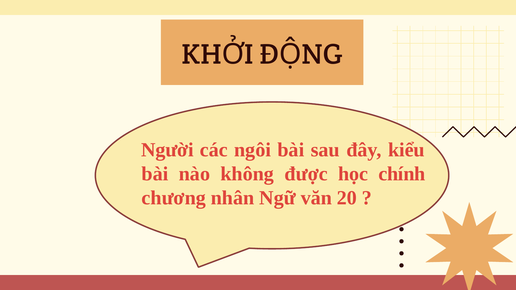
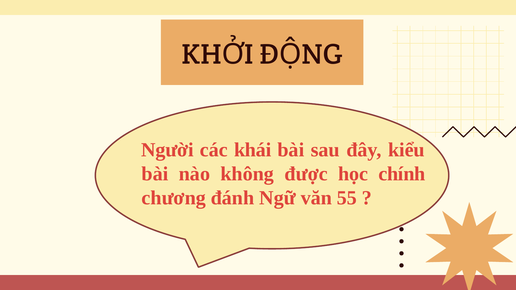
ngôi: ngôi -> khái
nhân: nhân -> đánh
20: 20 -> 55
